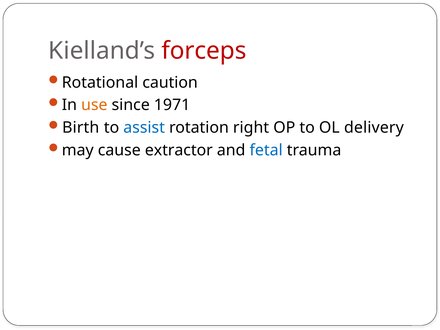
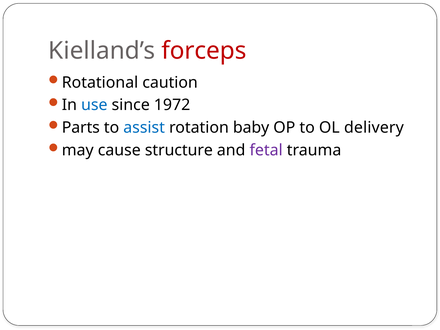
use colour: orange -> blue
1971: 1971 -> 1972
Birth: Birth -> Parts
right: right -> baby
extractor: extractor -> structure
fetal colour: blue -> purple
